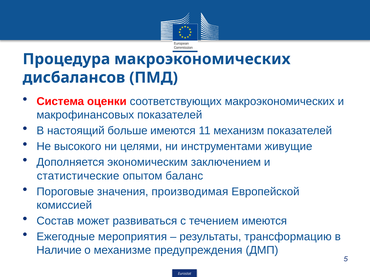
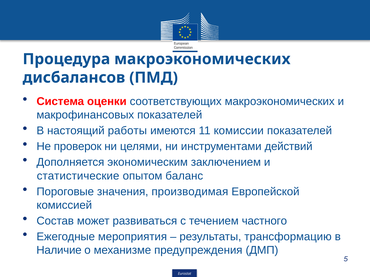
больше: больше -> работы
механизм: механизм -> комиссии
высокого: высокого -> проверок
живущие: живущие -> действий
течением имеются: имеются -> частного
